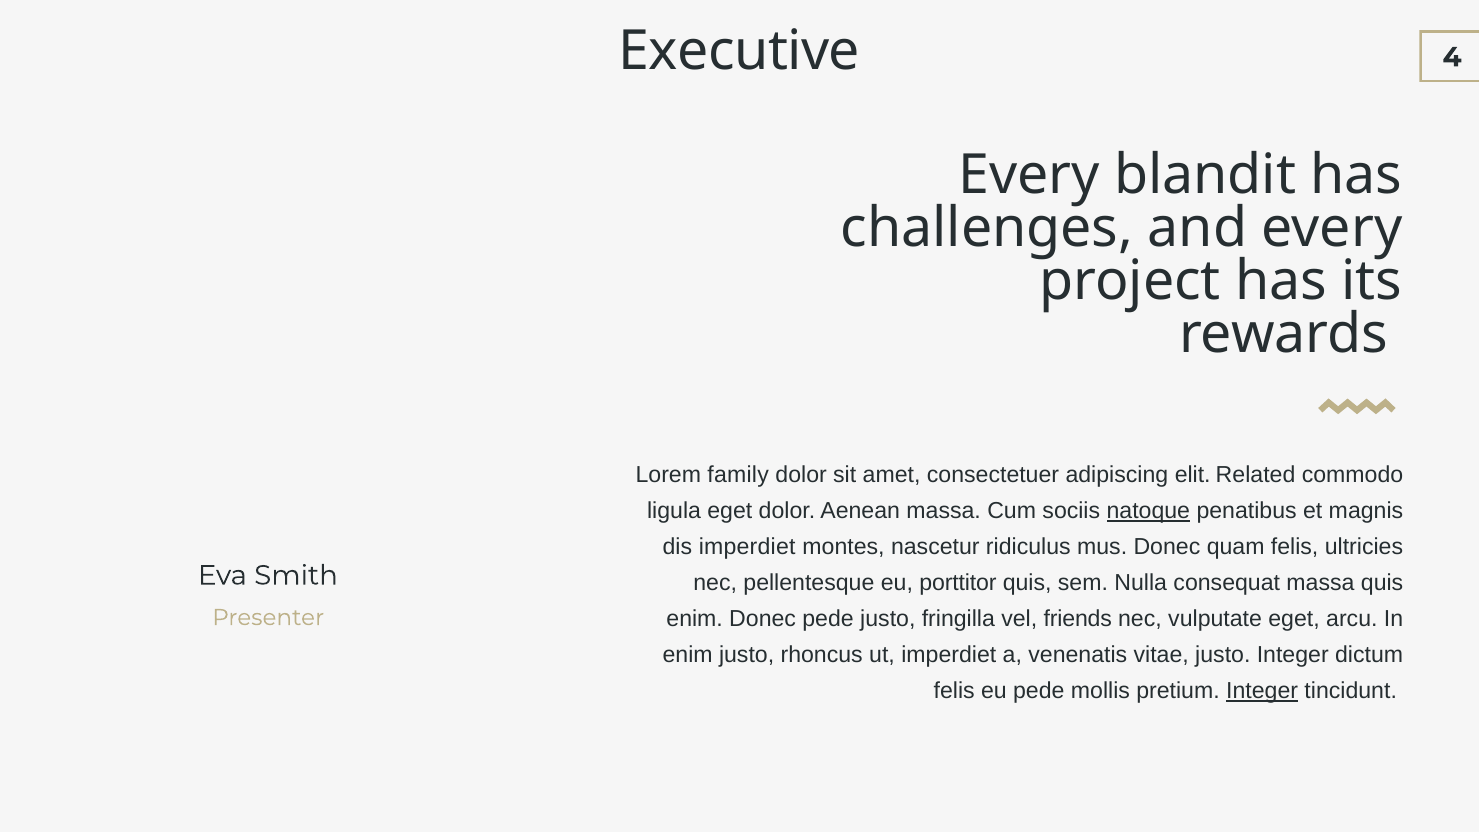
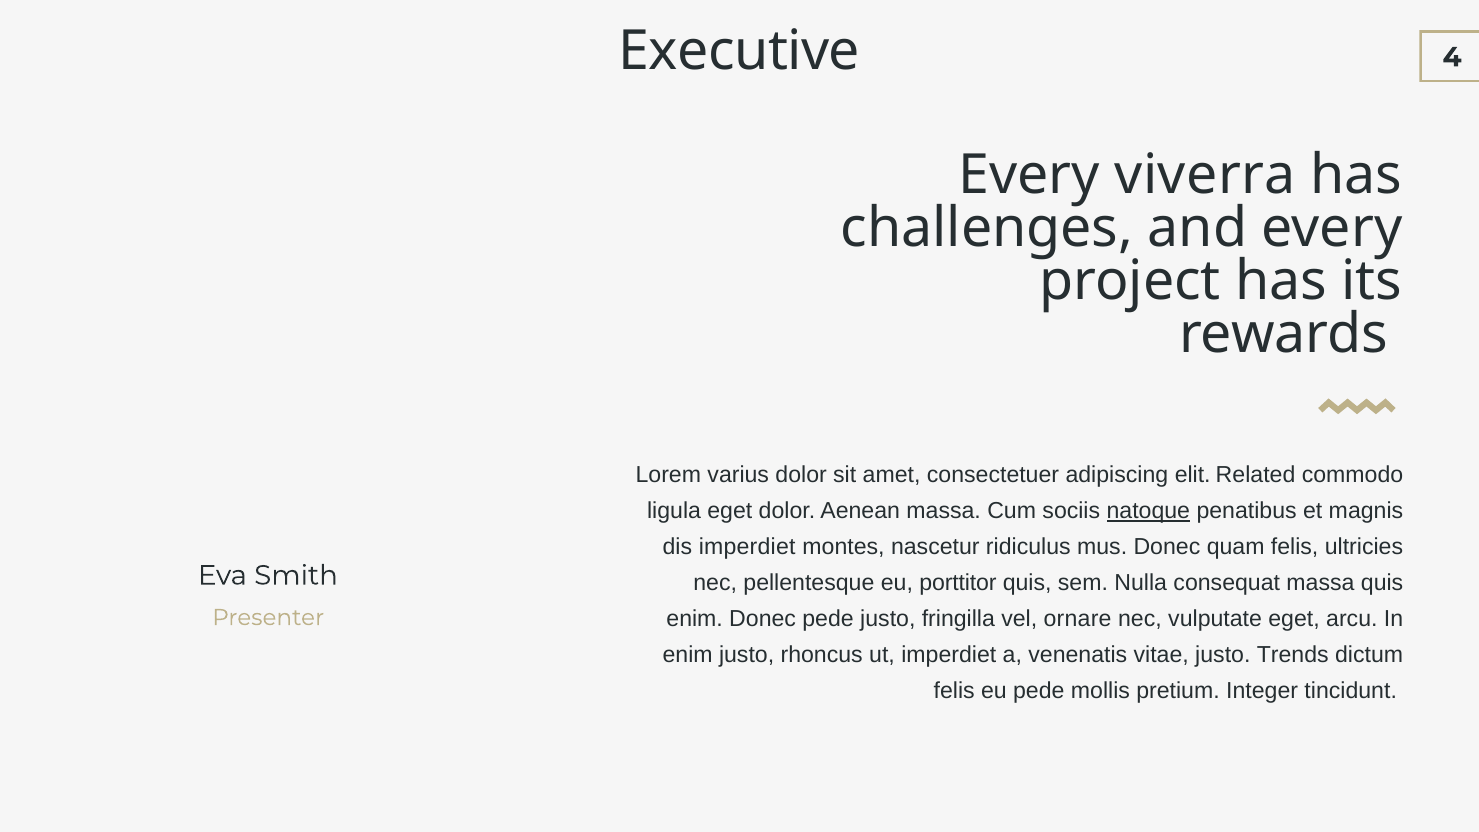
blandit: blandit -> viverra
family: family -> varius
friends: friends -> ornare
justo Integer: Integer -> Trends
Integer at (1262, 691) underline: present -> none
